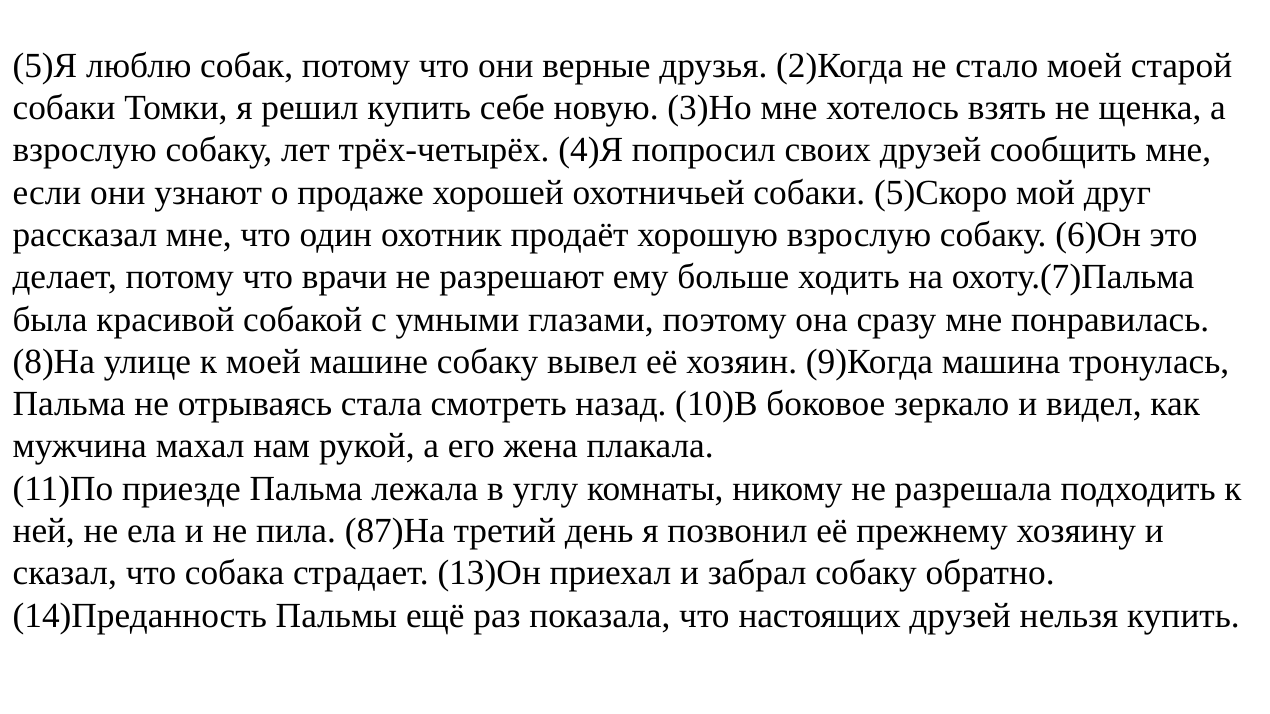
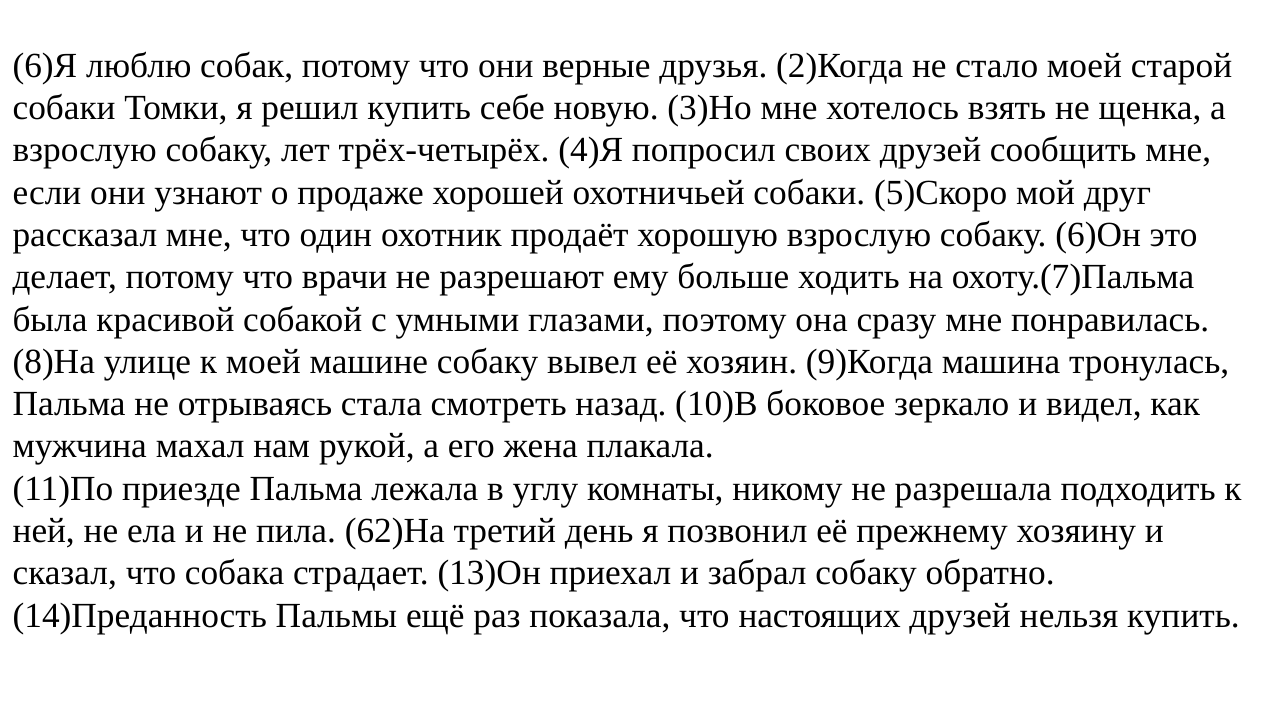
5)Я: 5)Я -> 6)Я
87)На: 87)На -> 62)На
